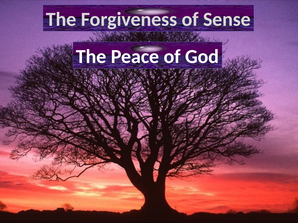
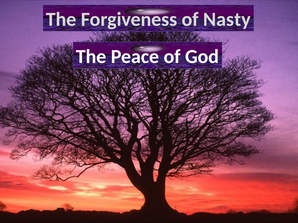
Sense: Sense -> Nasty
